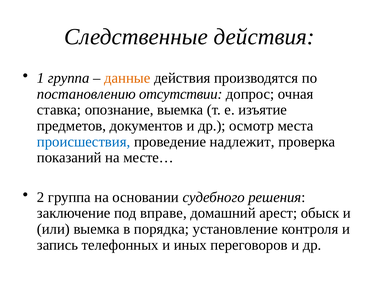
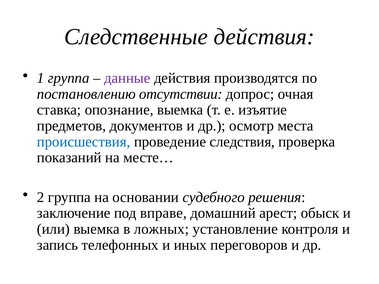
данные colour: orange -> purple
надлежит: надлежит -> следствия
порядка: порядка -> ложных
